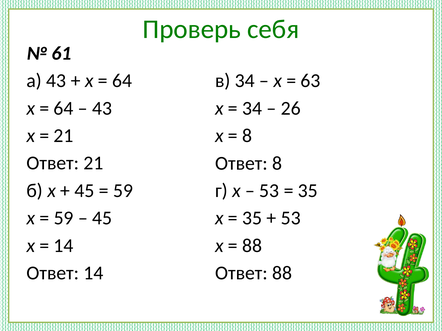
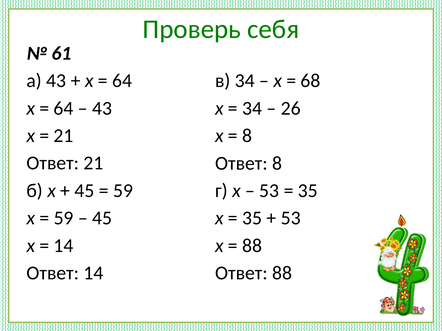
63: 63 -> 68
